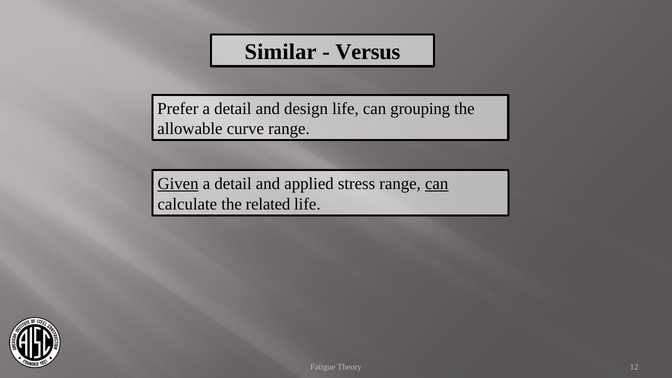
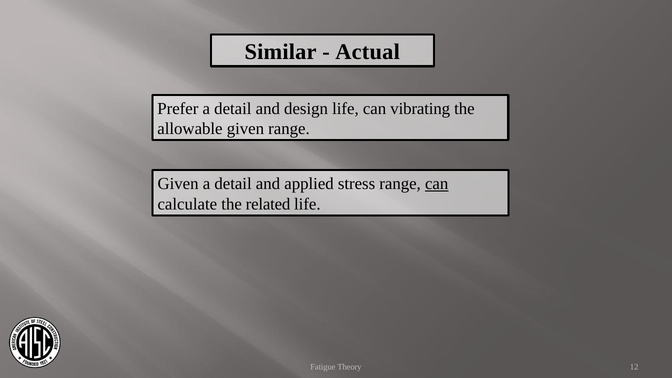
Versus: Versus -> Actual
grouping: grouping -> vibrating
allowable curve: curve -> given
Given at (178, 184) underline: present -> none
